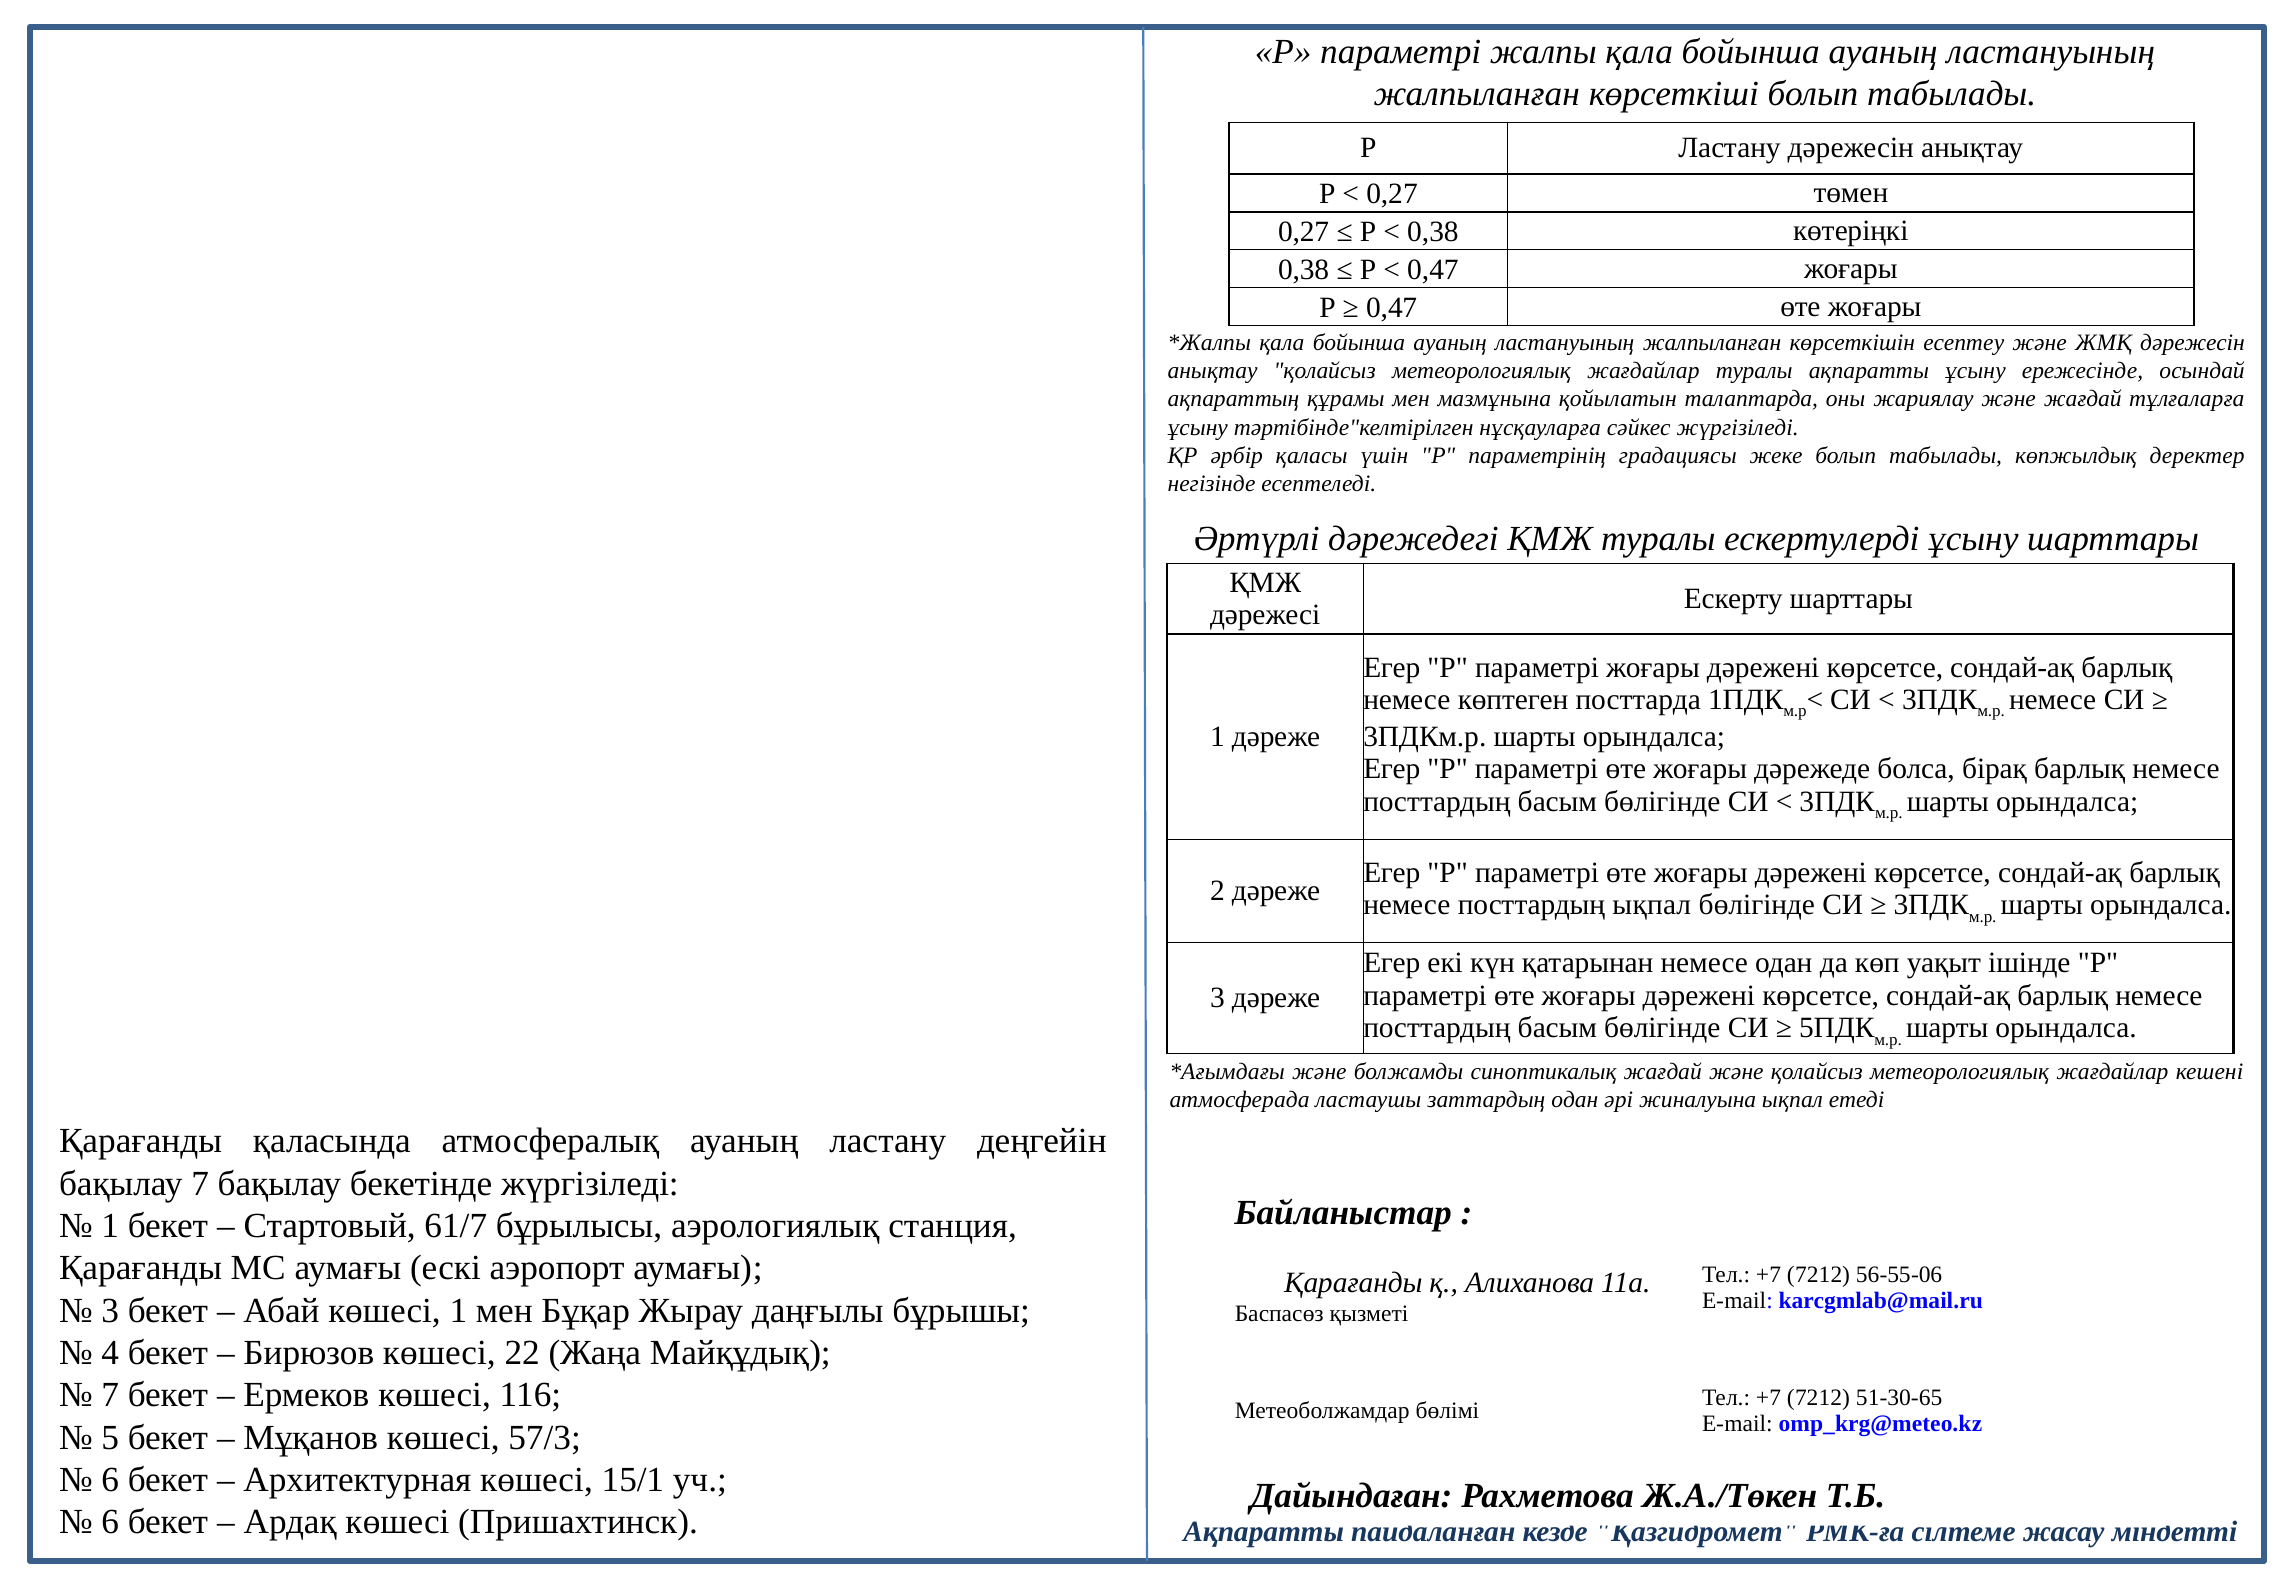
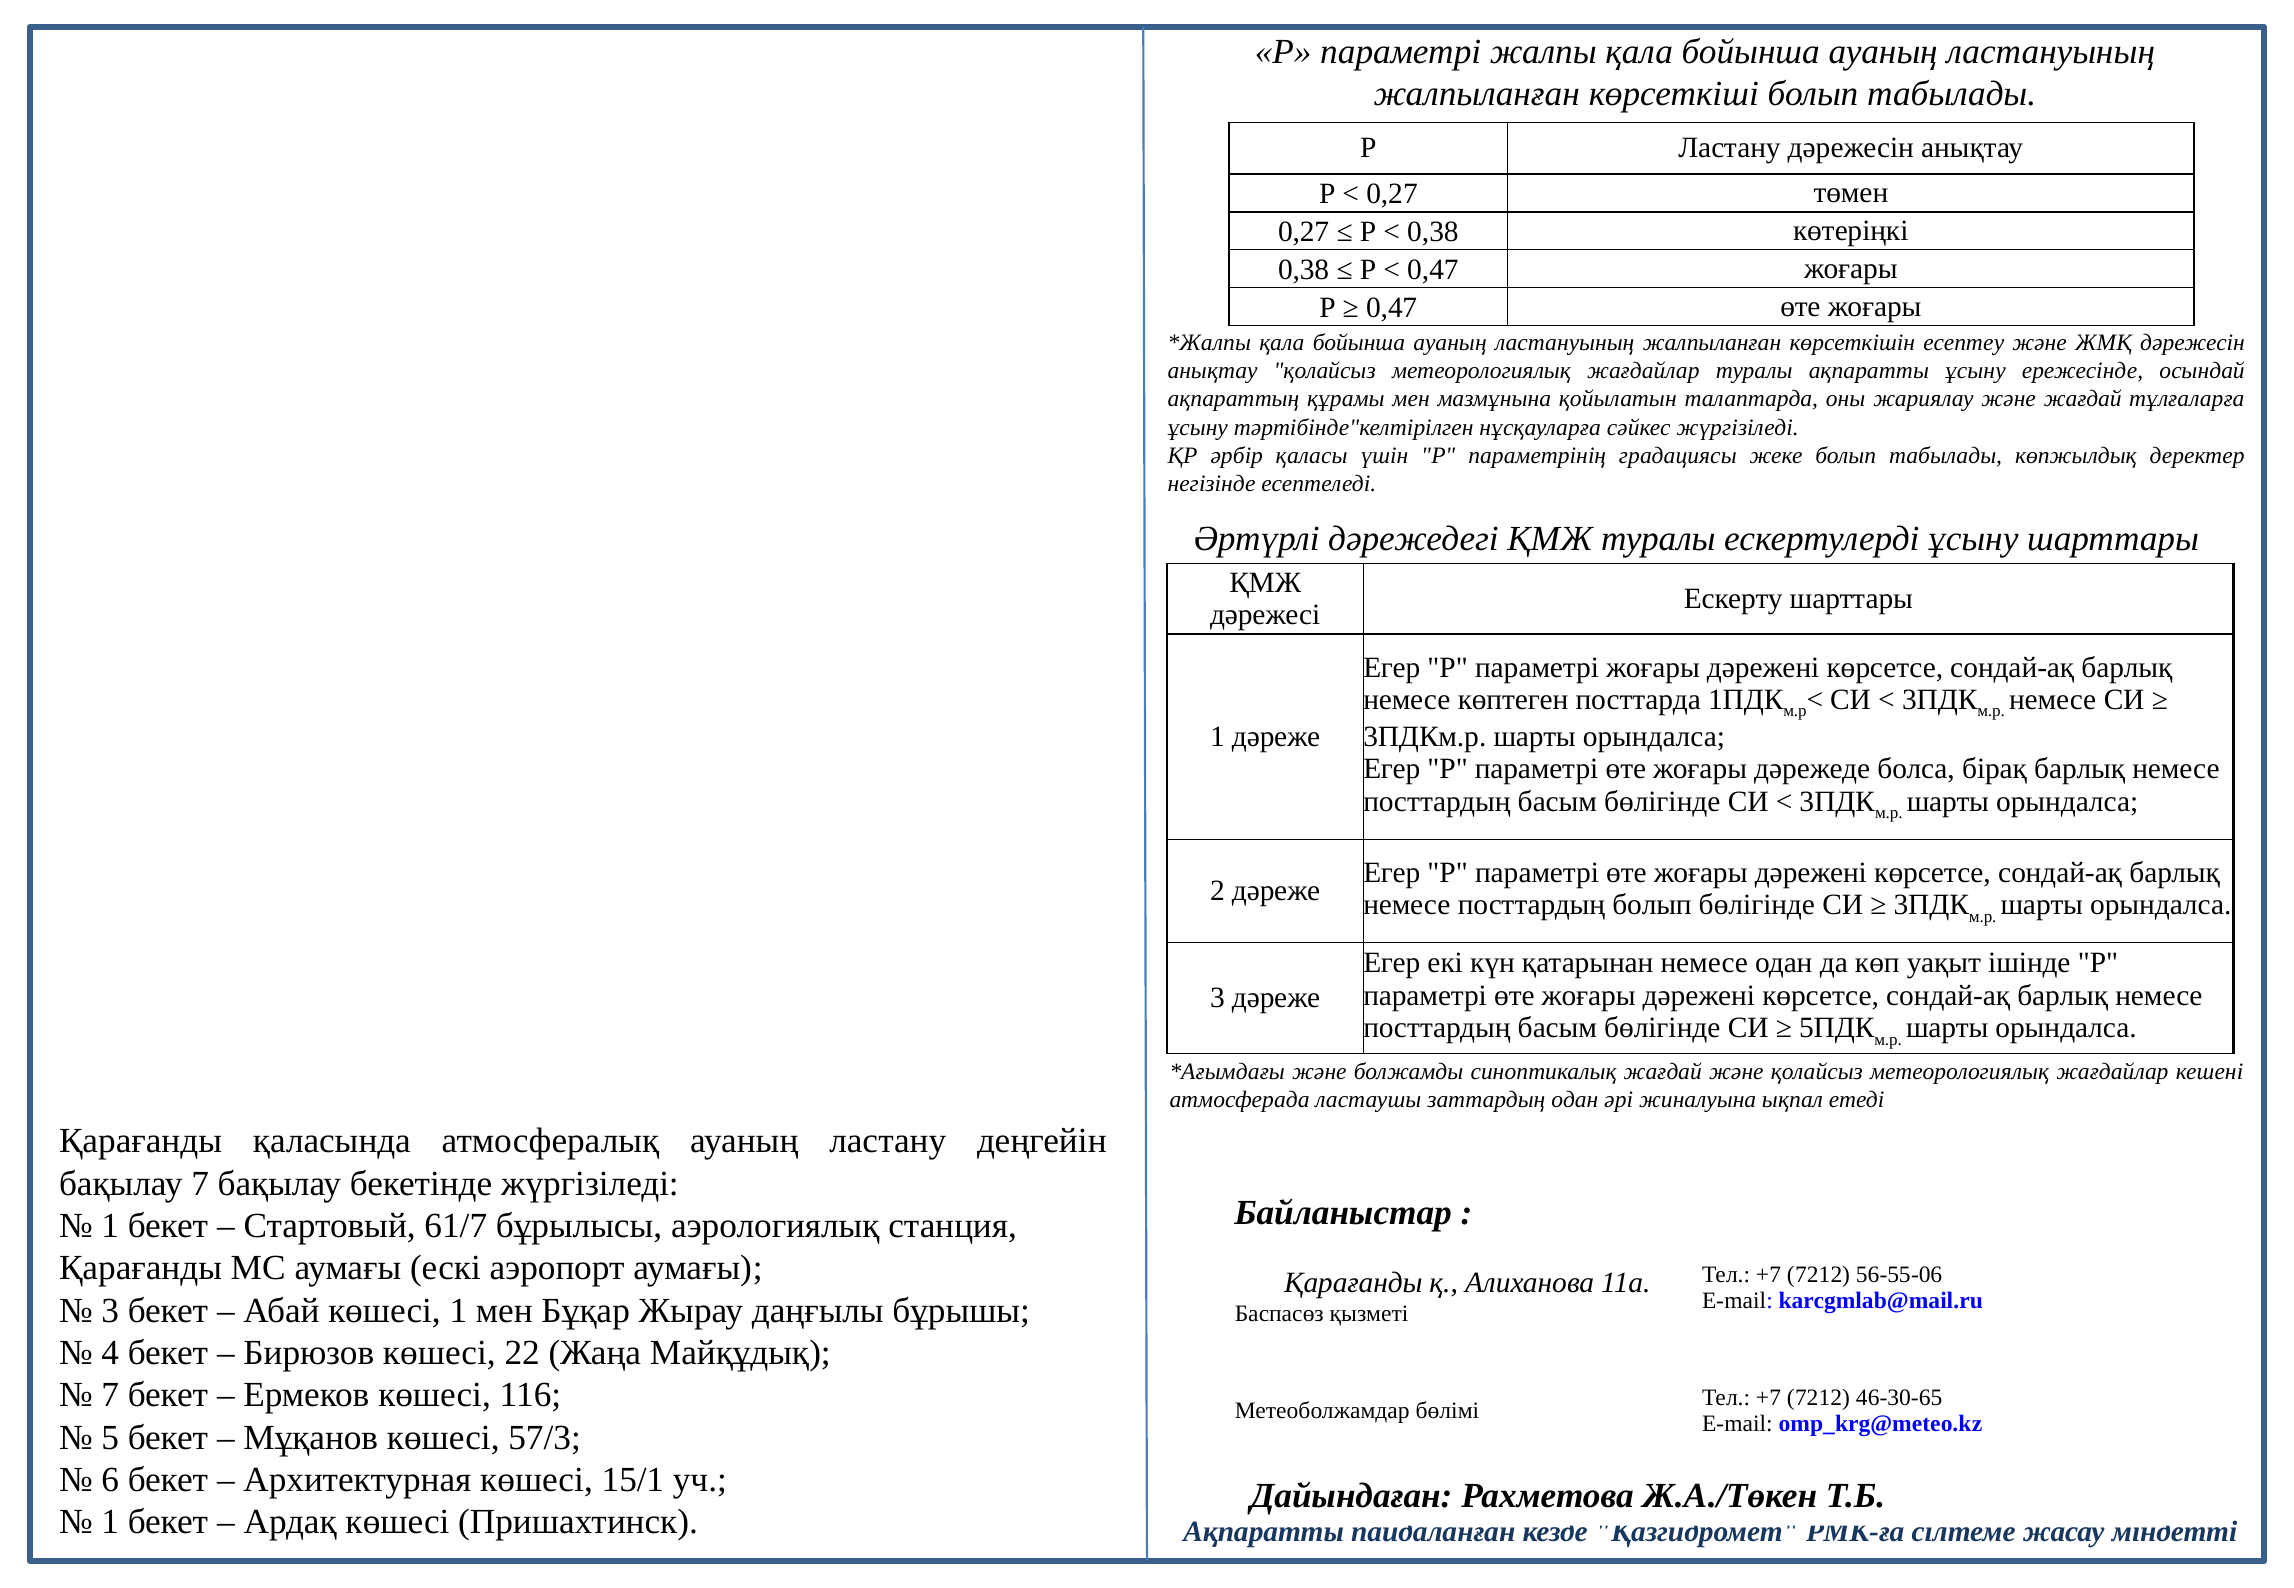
посттардың ықпал: ықпал -> болып
51-30-65: 51-30-65 -> 46-30-65
6 at (110, 1522): 6 -> 1
